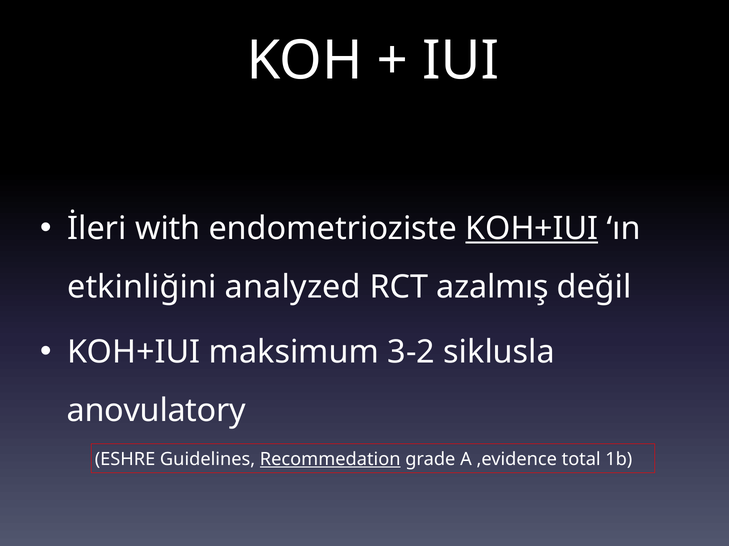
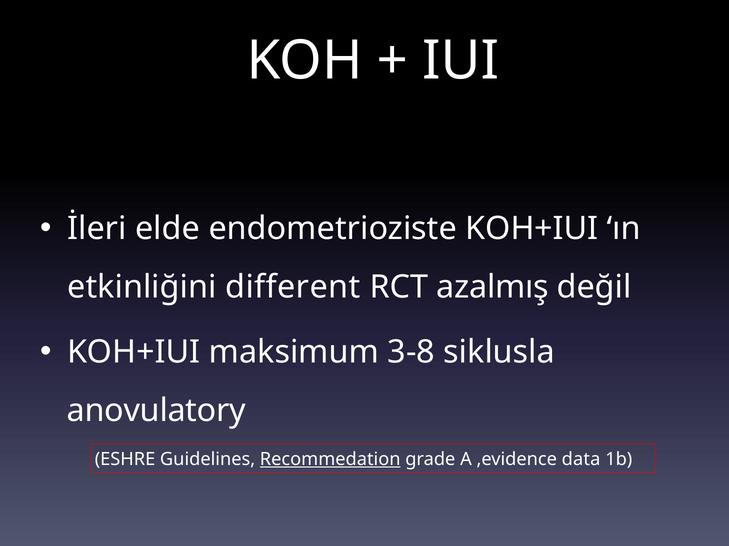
with: with -> elde
KOH+IUI at (532, 229) underline: present -> none
analyzed: analyzed -> different
3-2: 3-2 -> 3-8
total: total -> data
